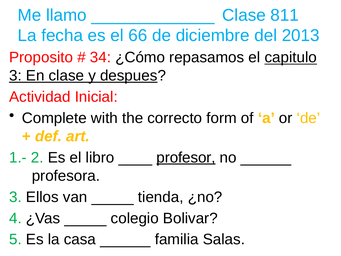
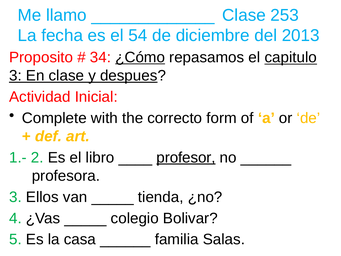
811: 811 -> 253
66: 66 -> 54
¿Cómo underline: none -> present
